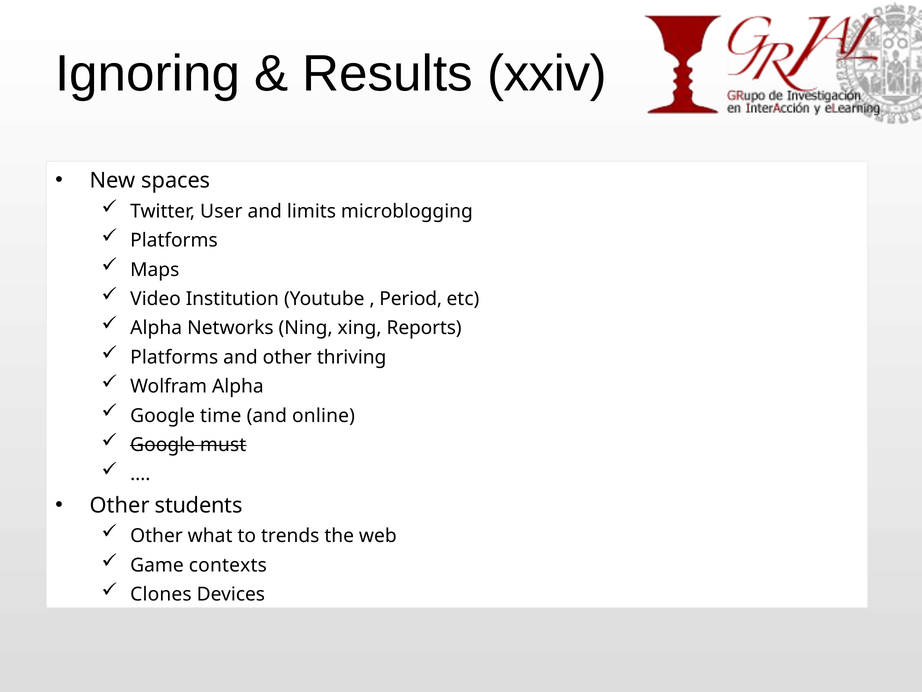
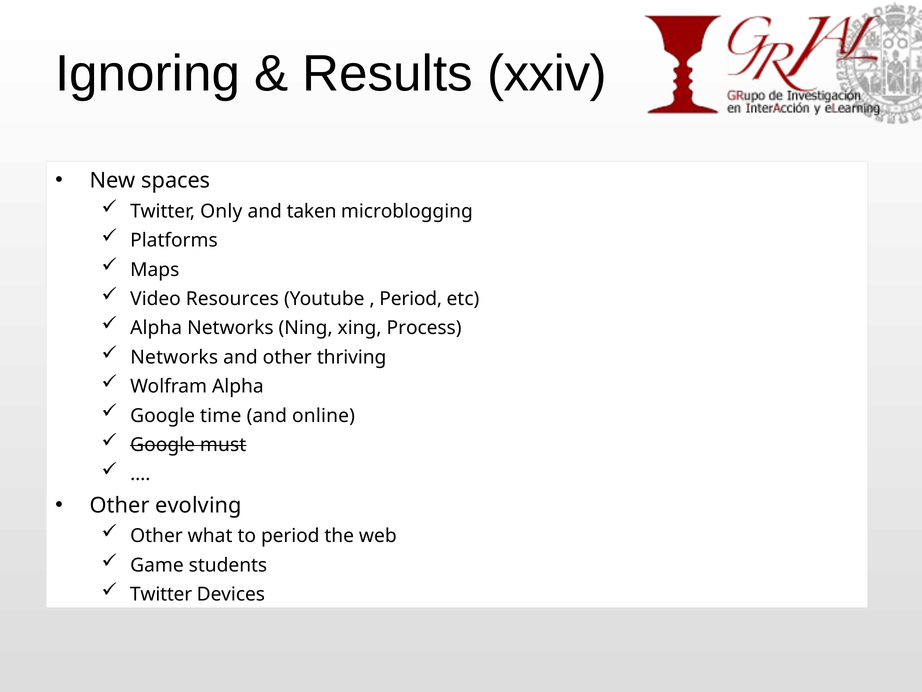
User: User -> Only
limits: limits -> taken
Institution: Institution -> Resources
Reports: Reports -> Process
Platforms at (174, 357): Platforms -> Networks
students: students -> evolving
to trends: trends -> period
contexts: contexts -> students
Clones at (161, 594): Clones -> Twitter
